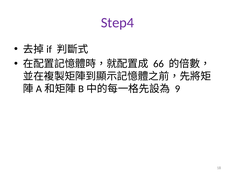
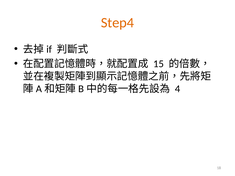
Step4 colour: purple -> orange
66: 66 -> 15
9: 9 -> 4
